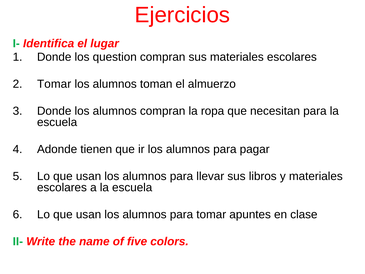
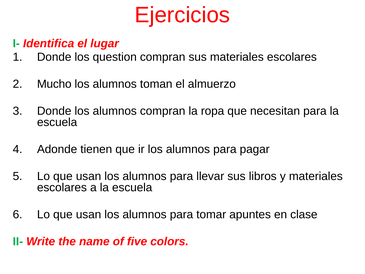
Tomar at (54, 84): Tomar -> Mucho
